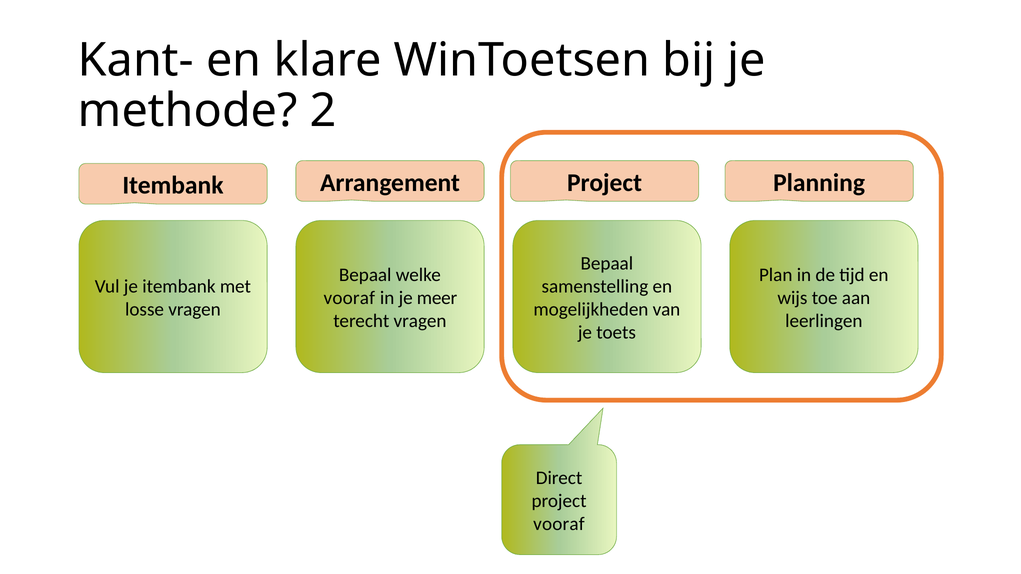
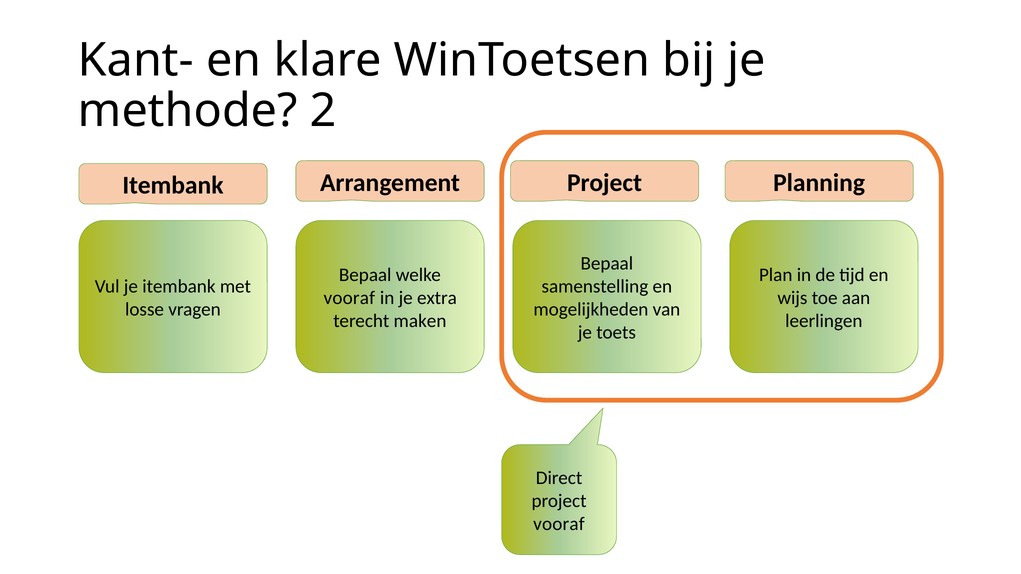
meer: meer -> extra
terecht vragen: vragen -> maken
